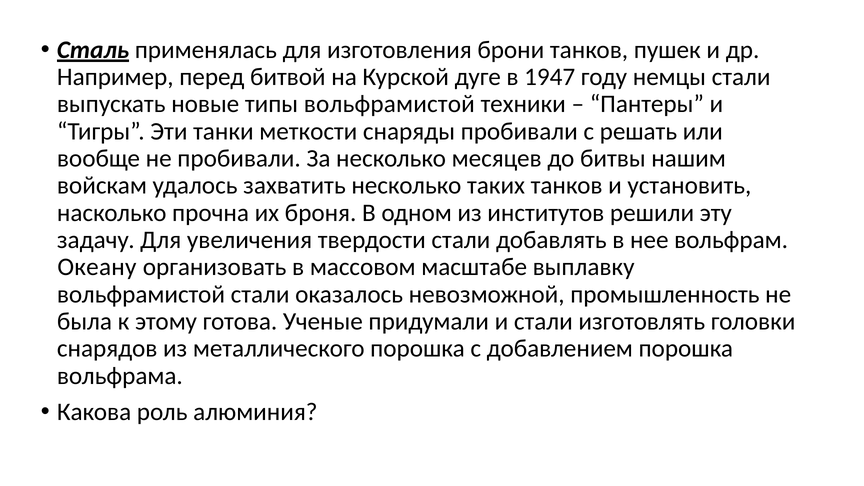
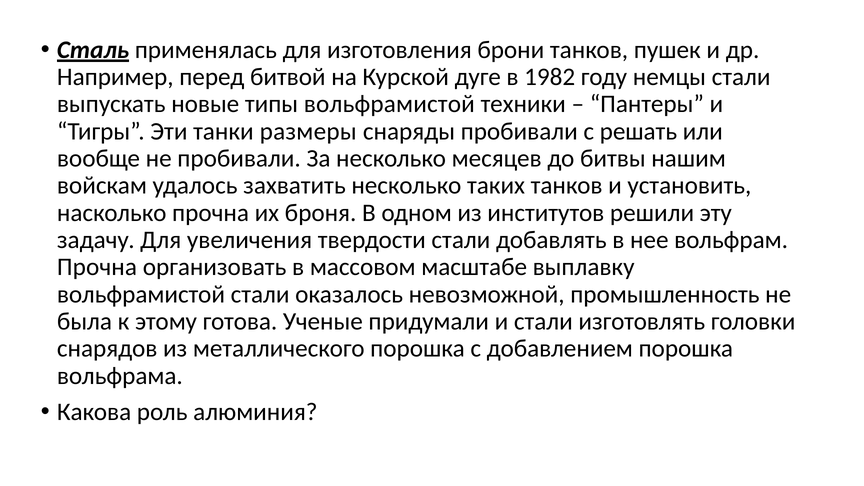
1947: 1947 -> 1982
меткости: меткости -> размеры
Океану at (97, 267): Океану -> Прочна
